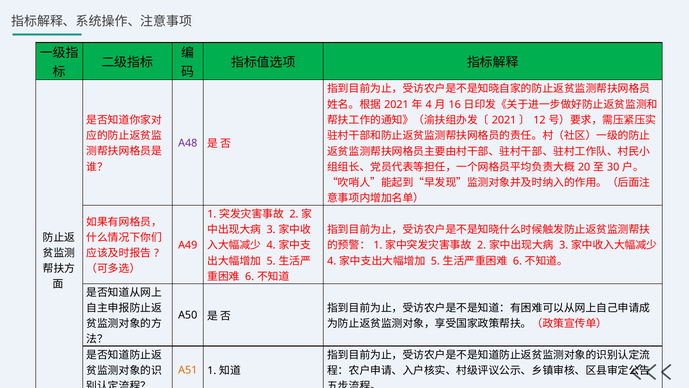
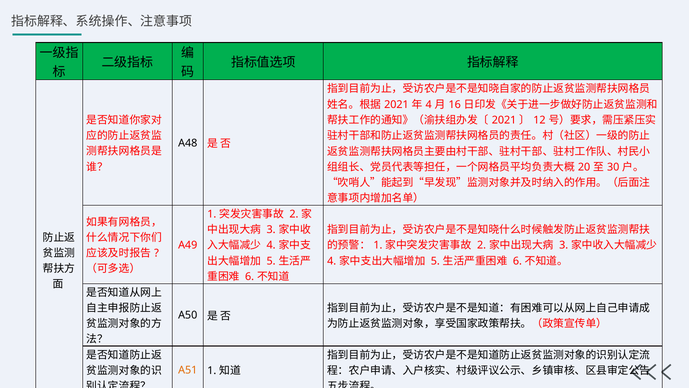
A48 colour: purple -> black
